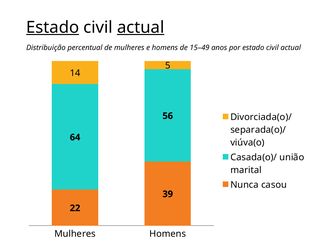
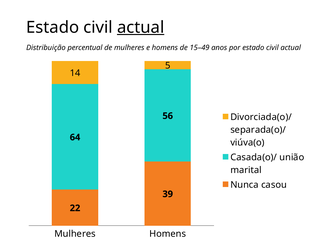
Estado at (53, 27) underline: present -> none
